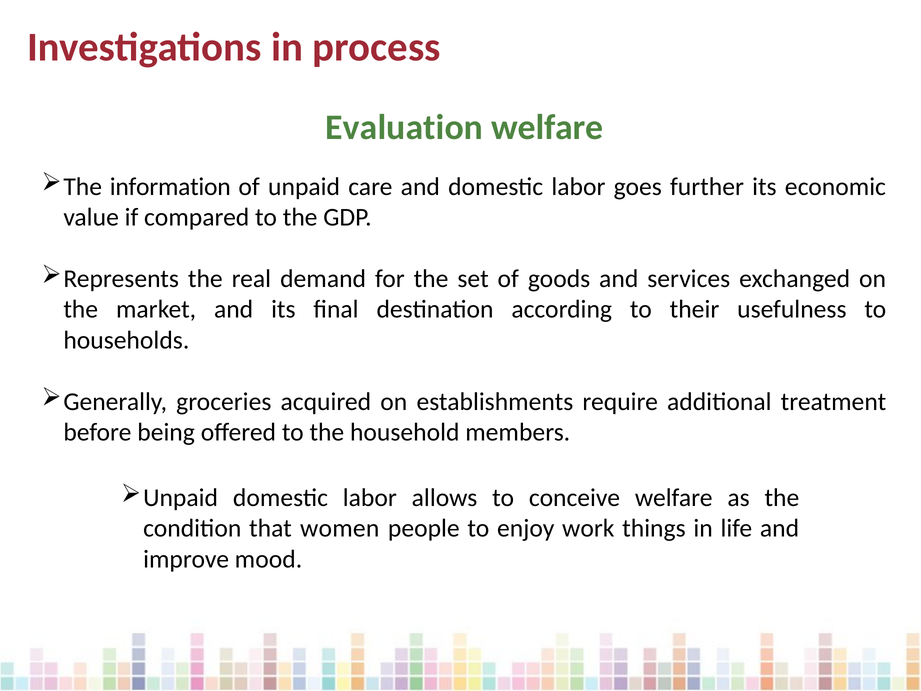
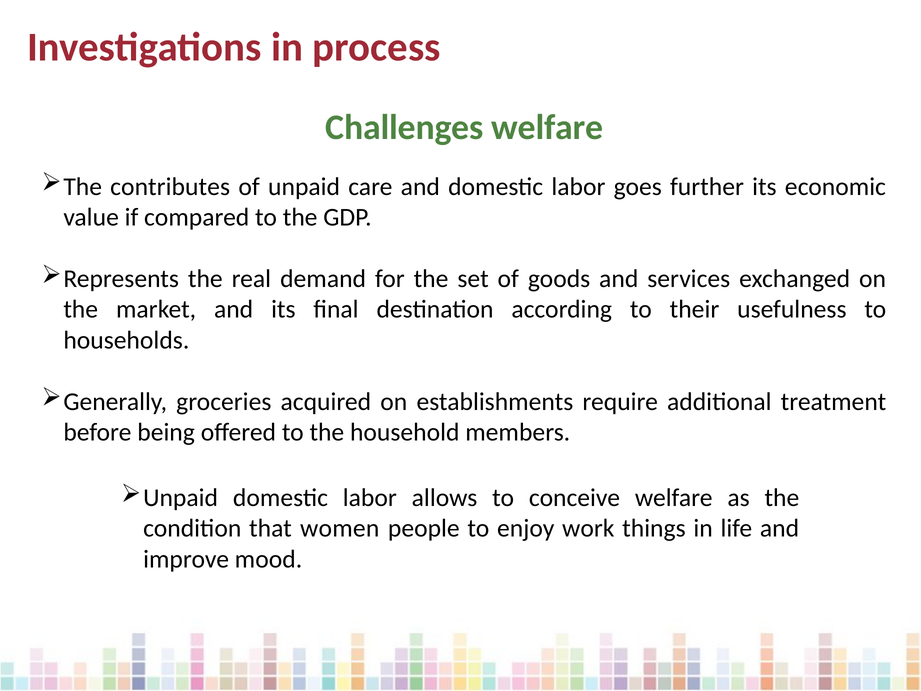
Evaluation: Evaluation -> Challenges
information: information -> contributes
